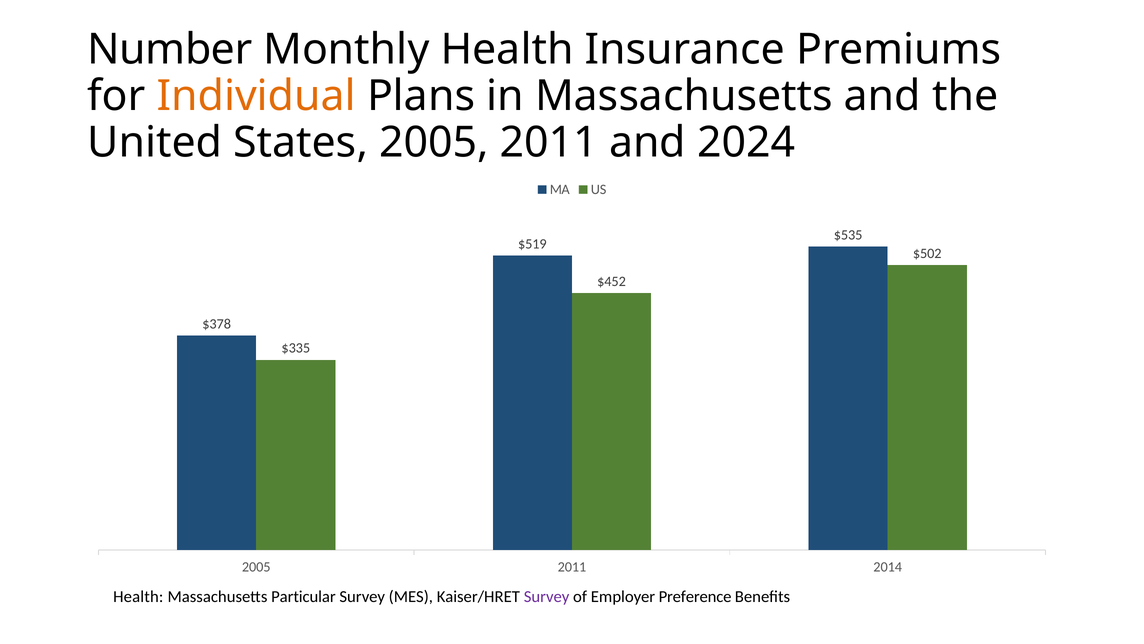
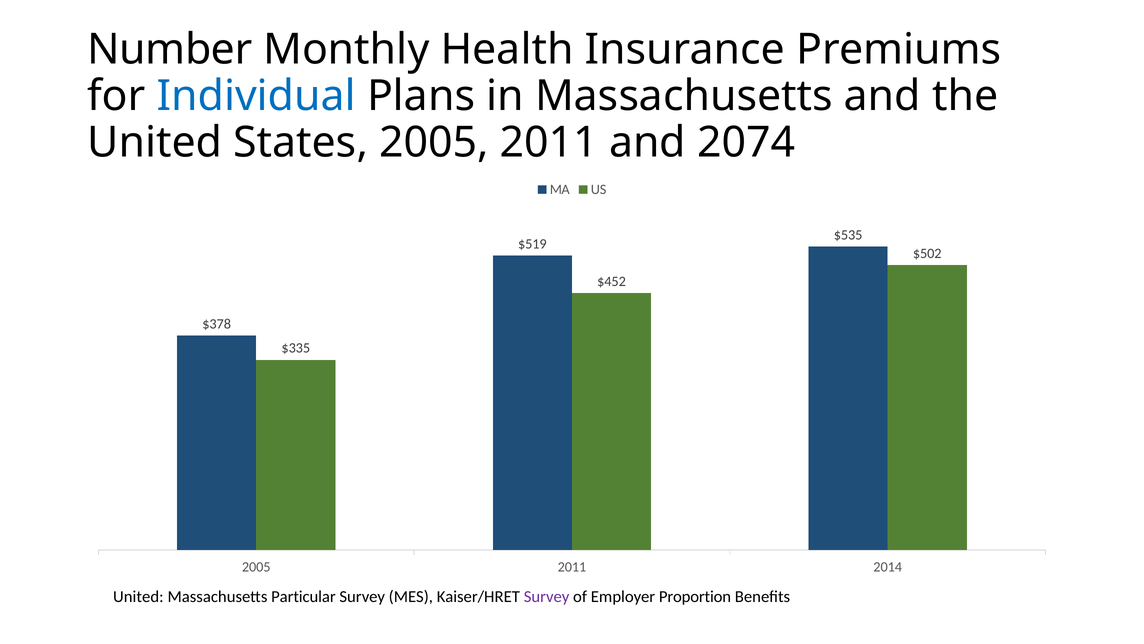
Individual colour: orange -> blue
2024: 2024 -> 2074
Health at (138, 596): Health -> United
Preference: Preference -> Proportion
